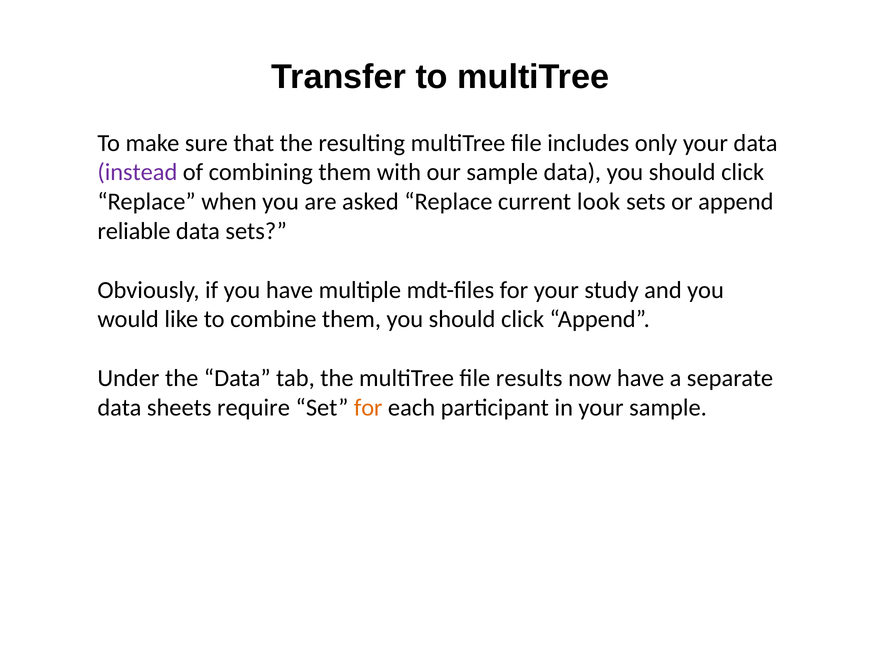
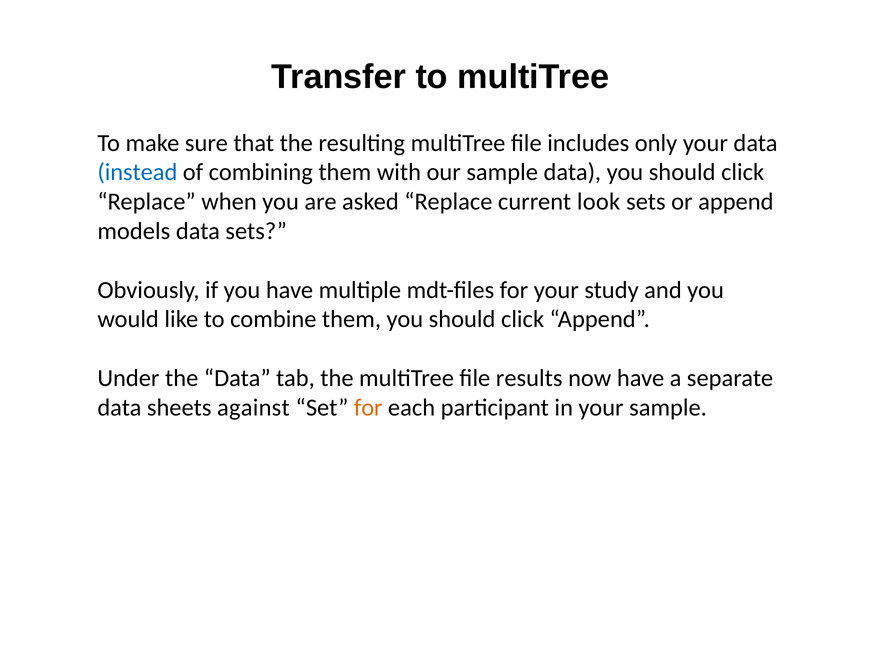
instead colour: purple -> blue
reliable: reliable -> models
require: require -> against
